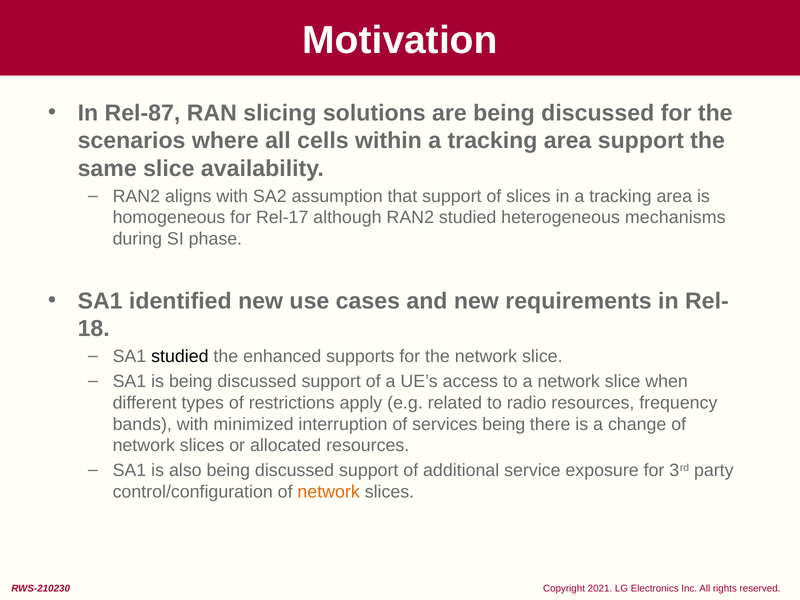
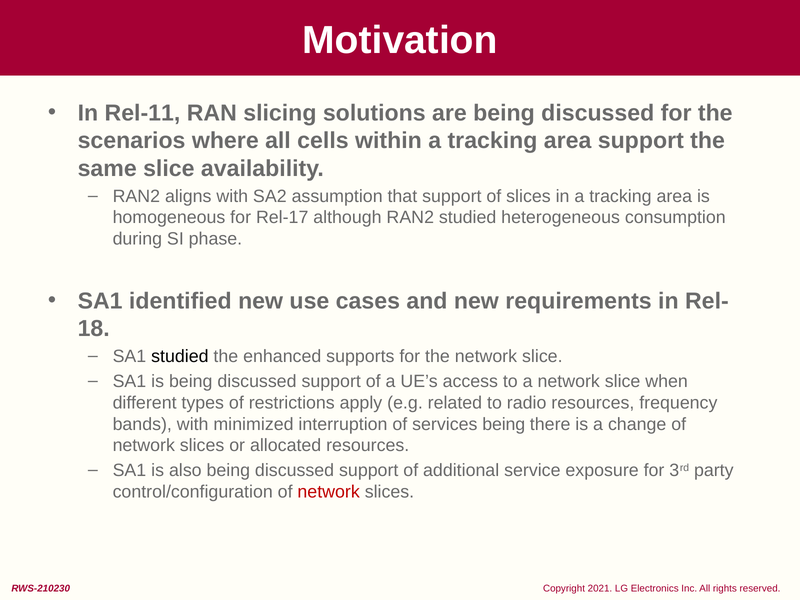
Rel-87: Rel-87 -> Rel-11
mechanisms: mechanisms -> consumption
network at (329, 492) colour: orange -> red
